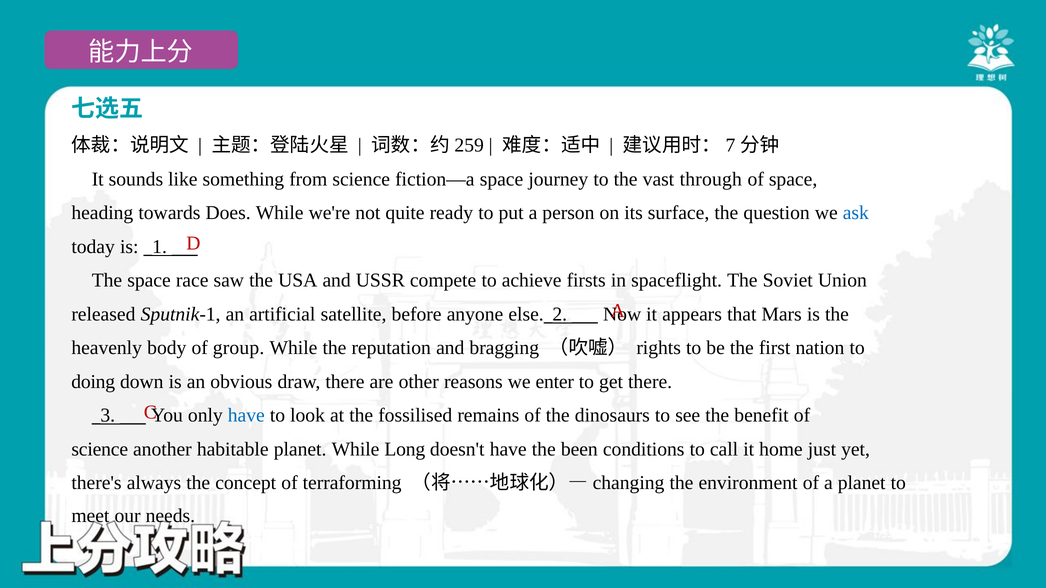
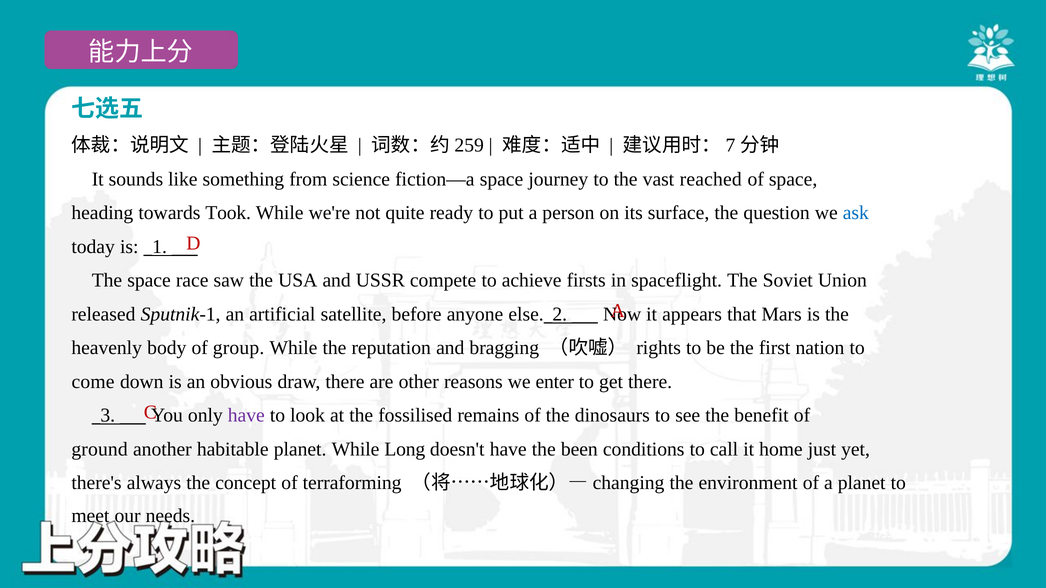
through: through -> reached
Does: Does -> Took
doing: doing -> come
have at (246, 416) colour: blue -> purple
science at (100, 450): science -> ground
